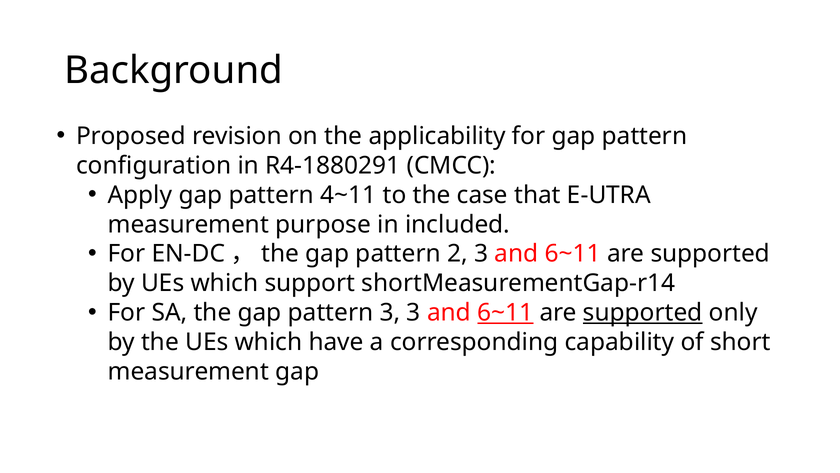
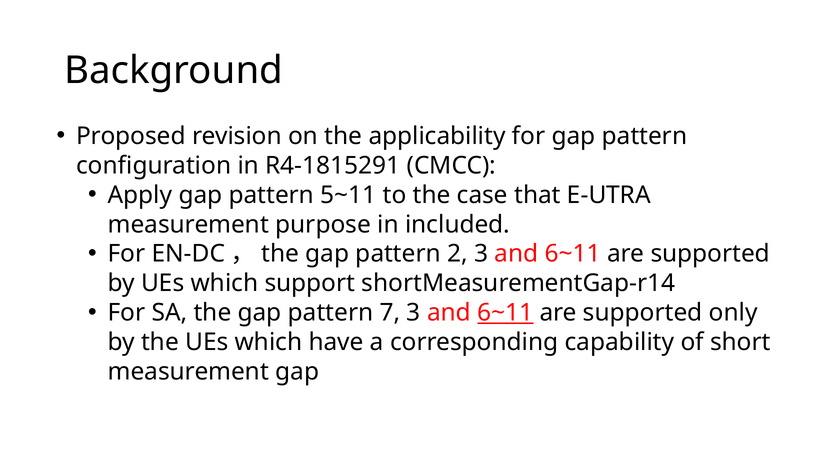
R4-1880291: R4-1880291 -> R4-1815291
4~11: 4~11 -> 5~11
pattern 3: 3 -> 7
supported at (643, 312) underline: present -> none
